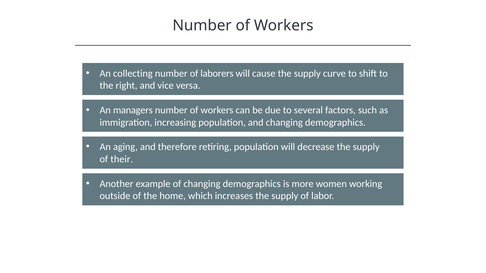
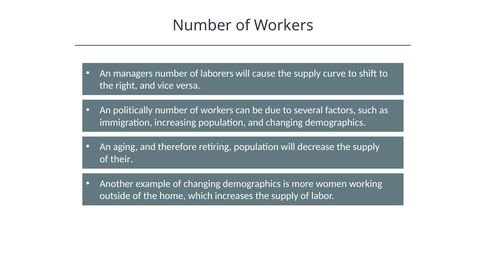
collecting: collecting -> managers
managers: managers -> politically
